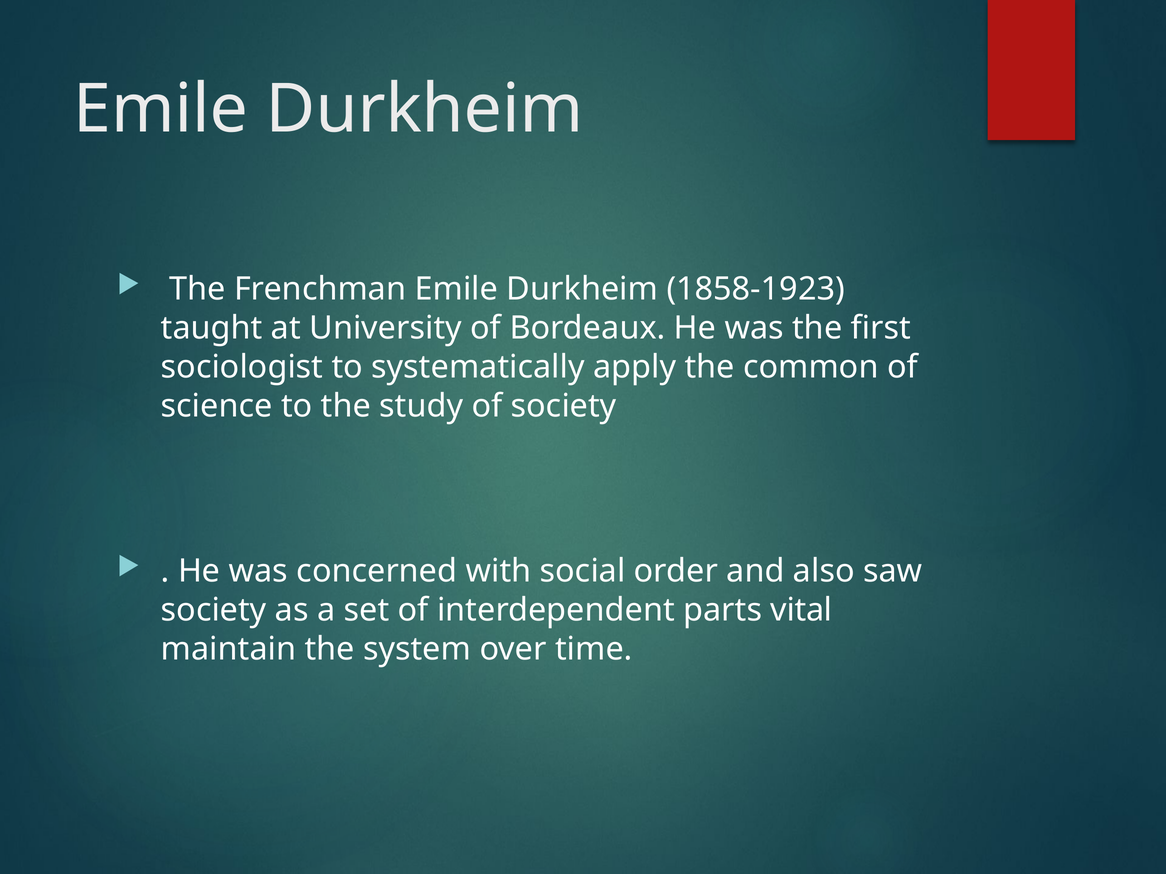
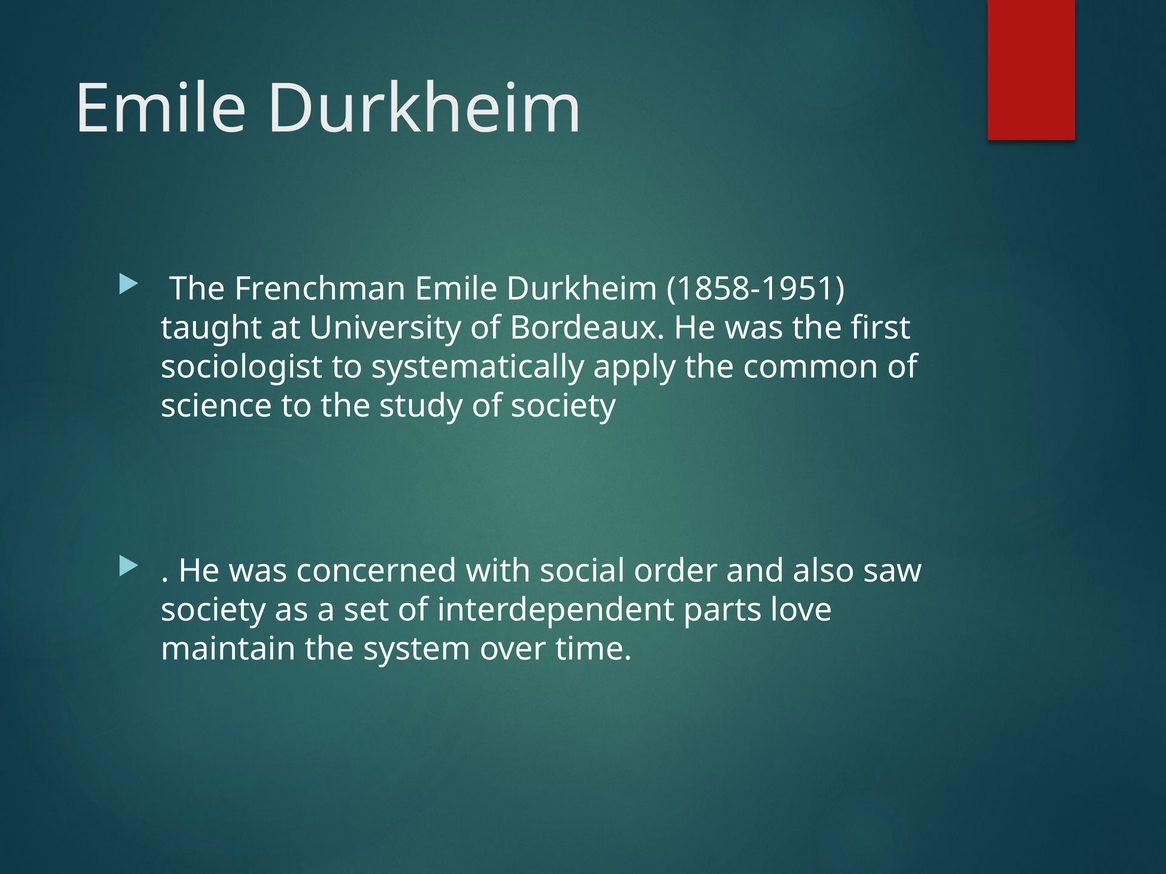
1858-1923: 1858-1923 -> 1858-1951
vital: vital -> love
